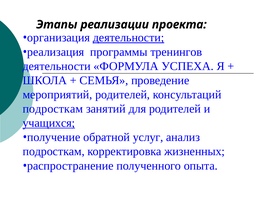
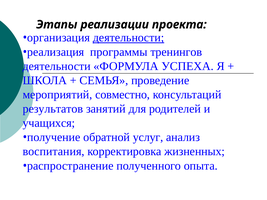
мероприятий родителей: родителей -> совместно
подросткам at (53, 109): подросткам -> результатов
учащихся underline: present -> none
подросткам at (54, 152): подросткам -> воспитания
